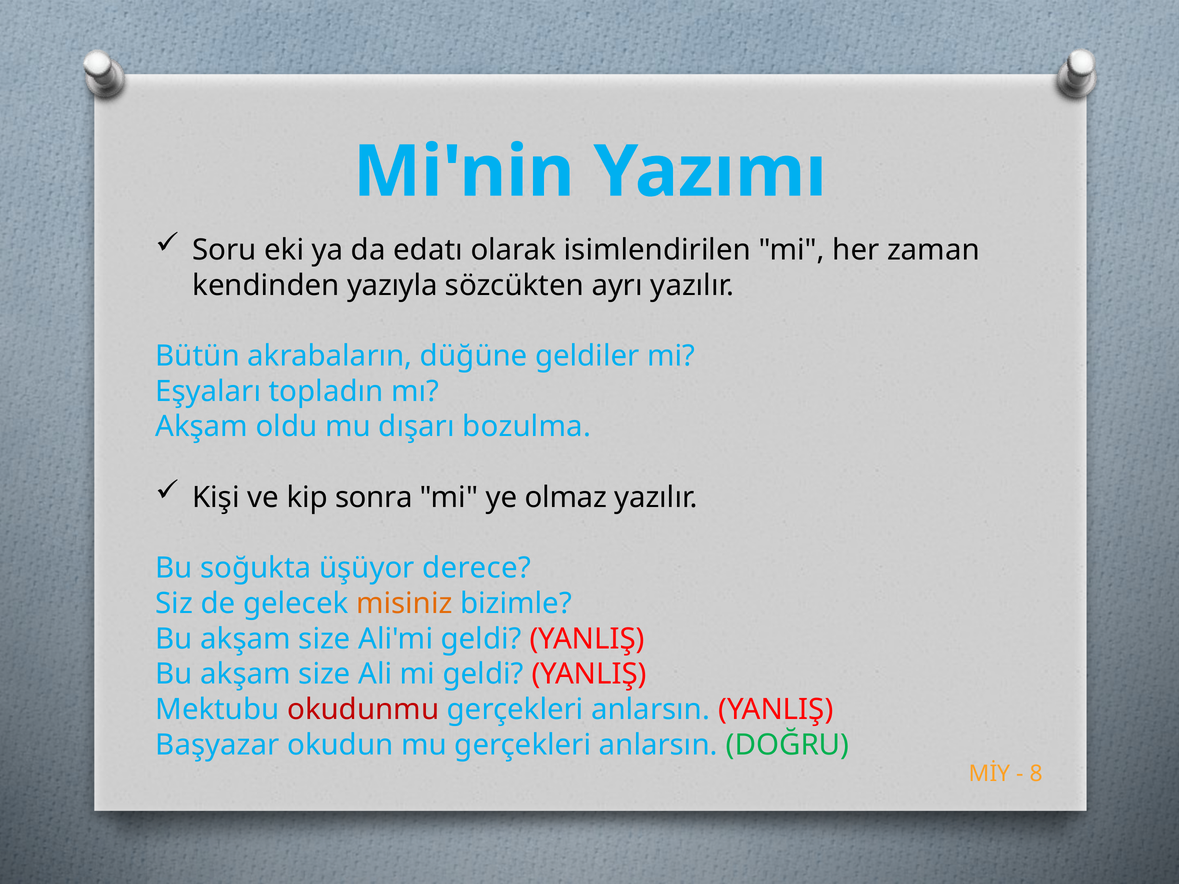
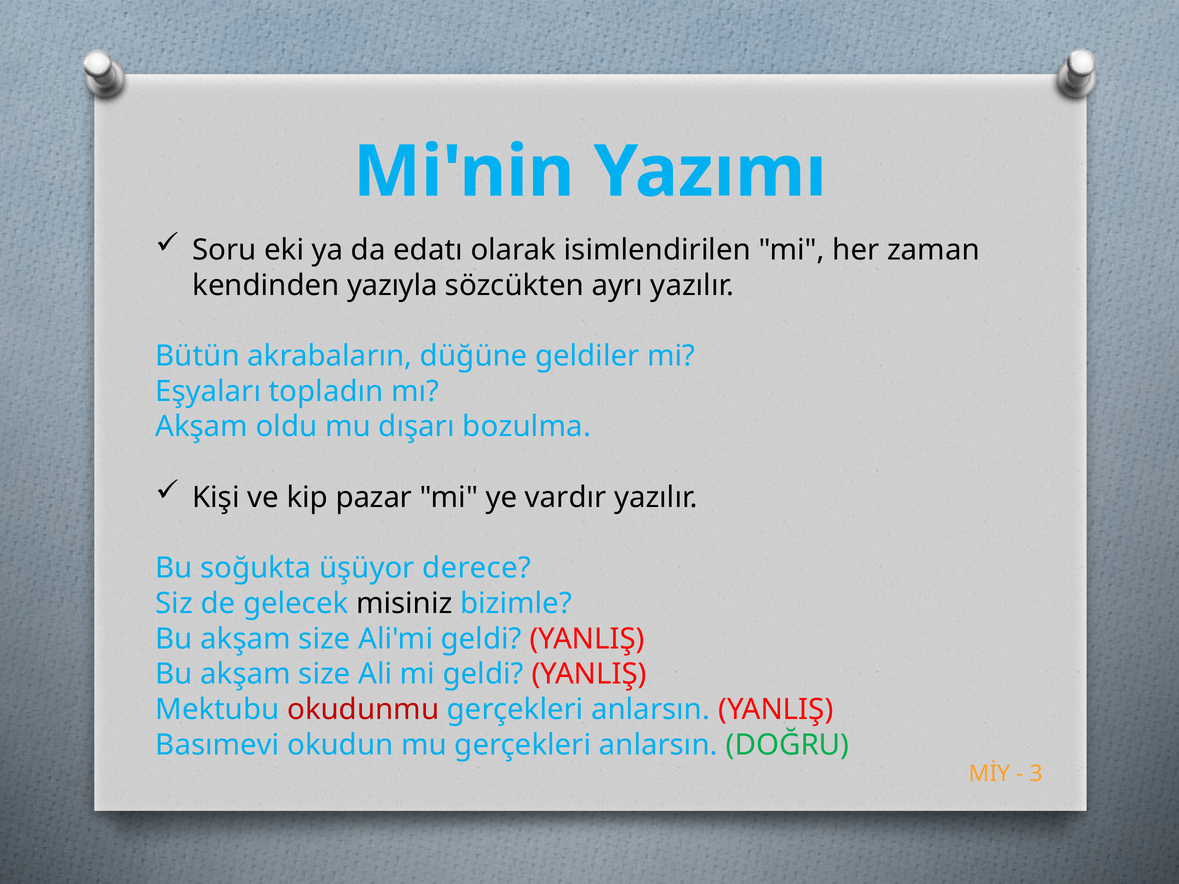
sonra: sonra -> pazar
olmaz: olmaz -> vardır
misiniz colour: orange -> black
Başyazar: Başyazar -> Basımevi
8: 8 -> 3
